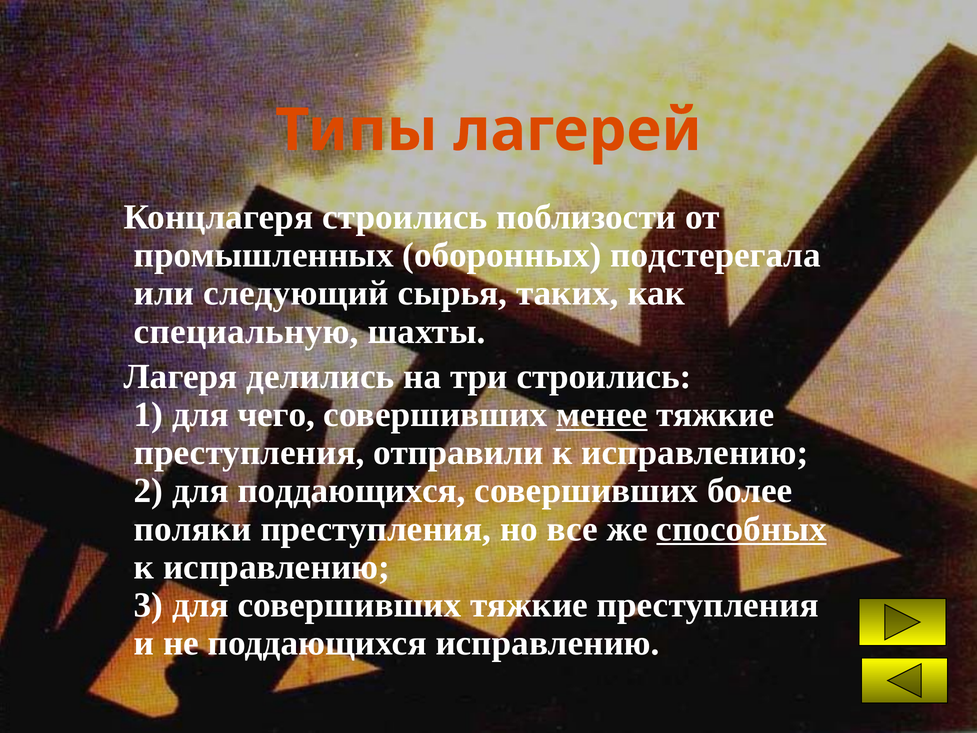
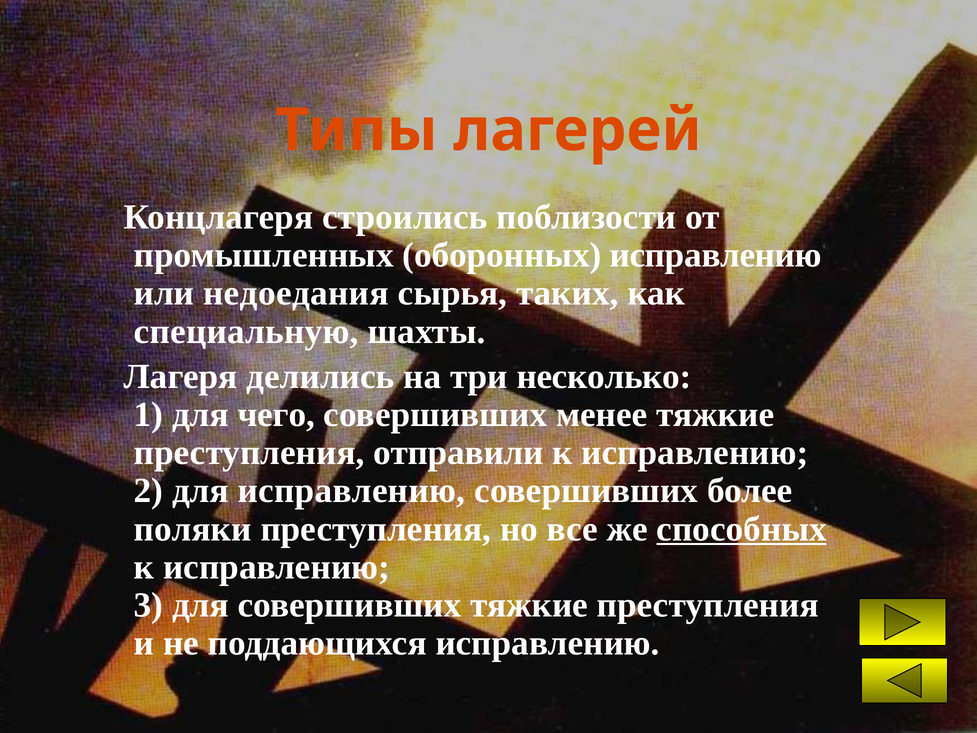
оборонных подстерегала: подстерегала -> исправлению
следующий: следующий -> недоедания
три строились: строились -> несколько
менее underline: present -> none
для поддающихся: поддающихся -> исправлению
